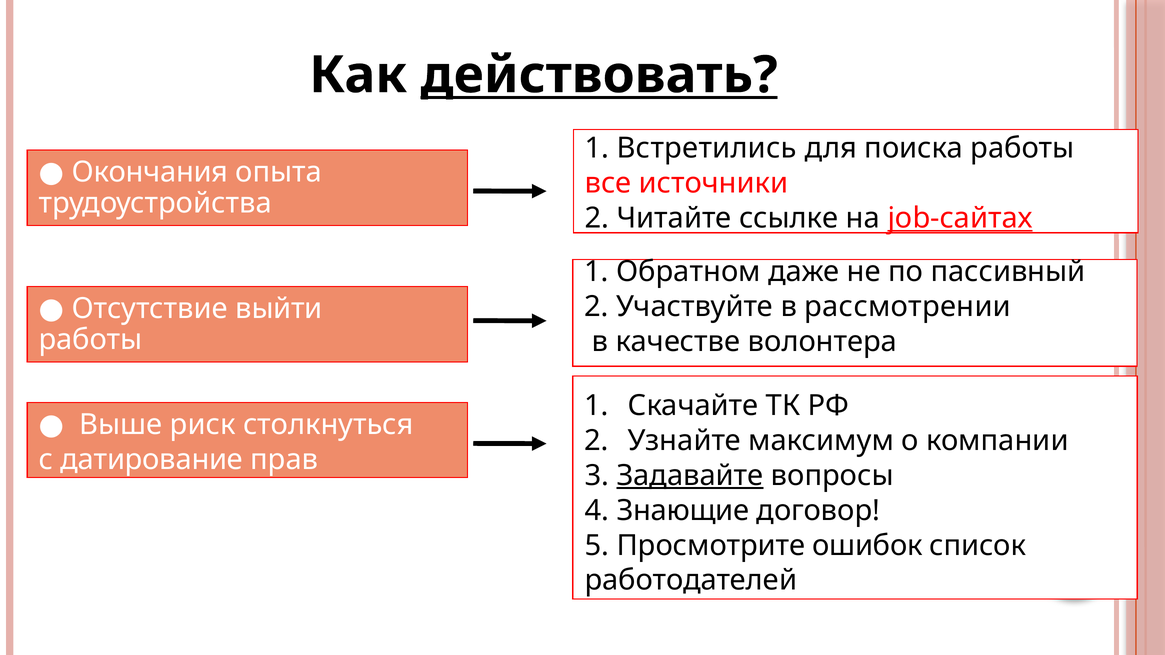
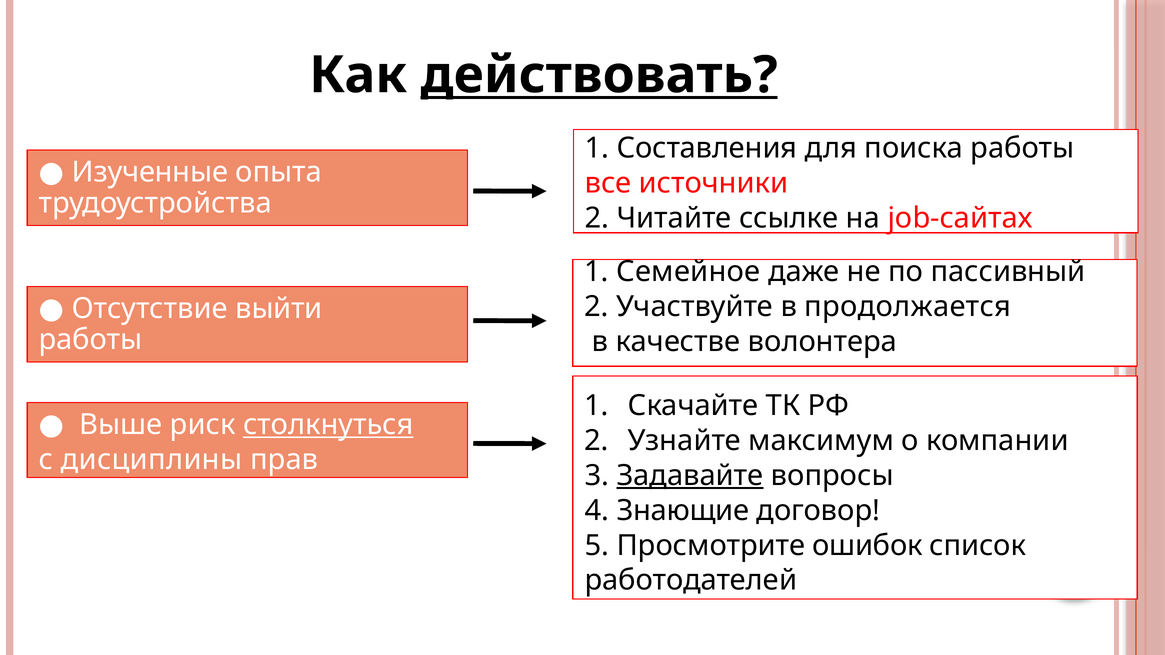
Встретились: Встретились -> Составления
Окончания: Окончания -> Изученные
job-сайтах underline: present -> none
Обратном: Обратном -> Семейное
рассмотрении: рассмотрении -> продолжается
столкнуться underline: none -> present
датирование: датирование -> дисциплины
